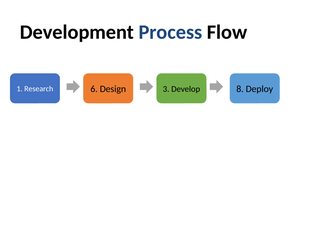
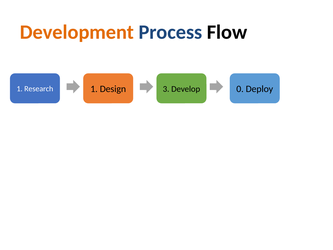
Development colour: black -> orange
Research 6: 6 -> 1
8: 8 -> 0
